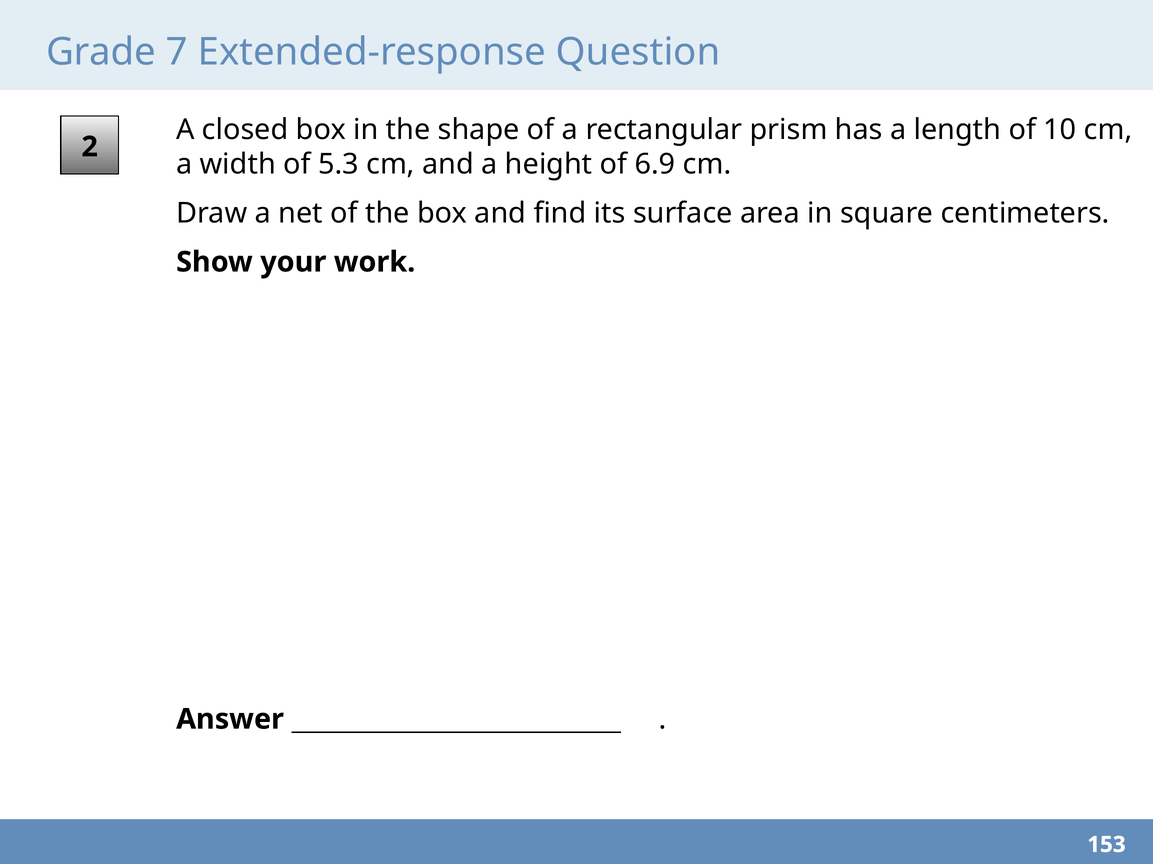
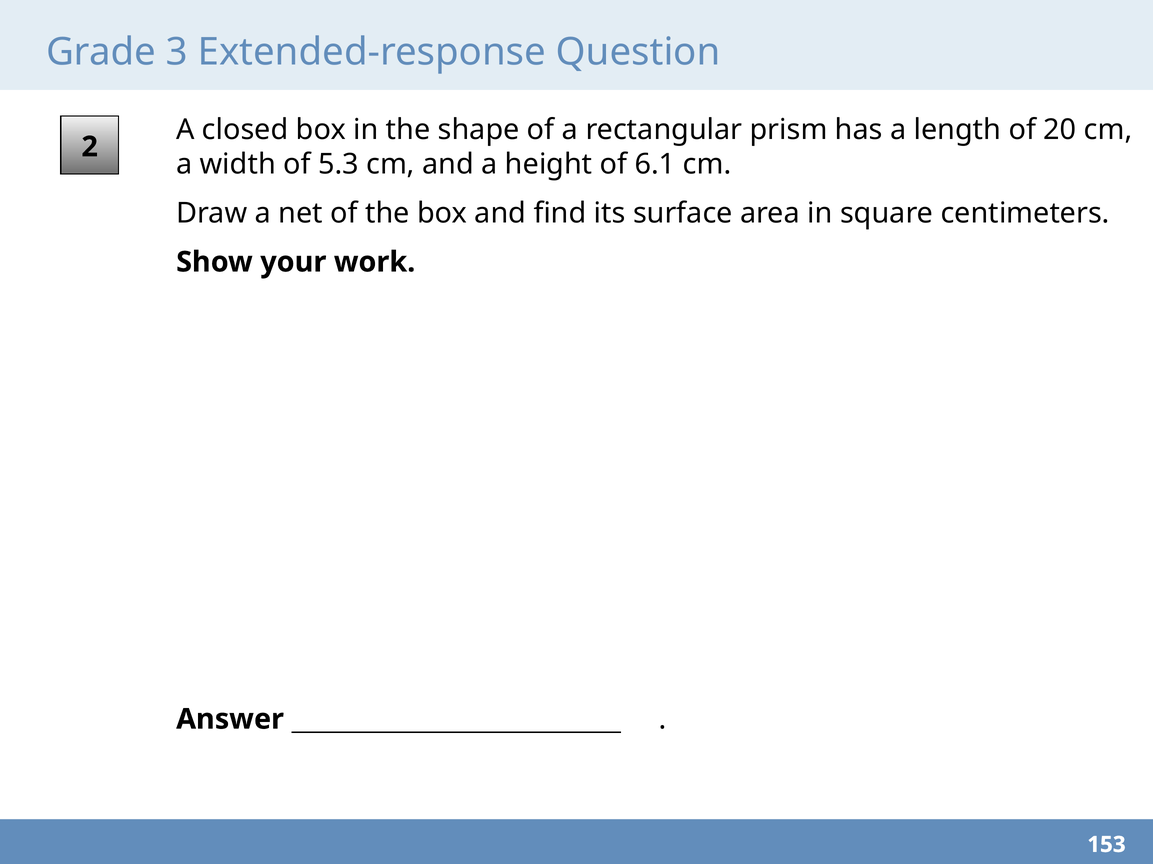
7: 7 -> 3
10: 10 -> 20
6.9: 6.9 -> 6.1
